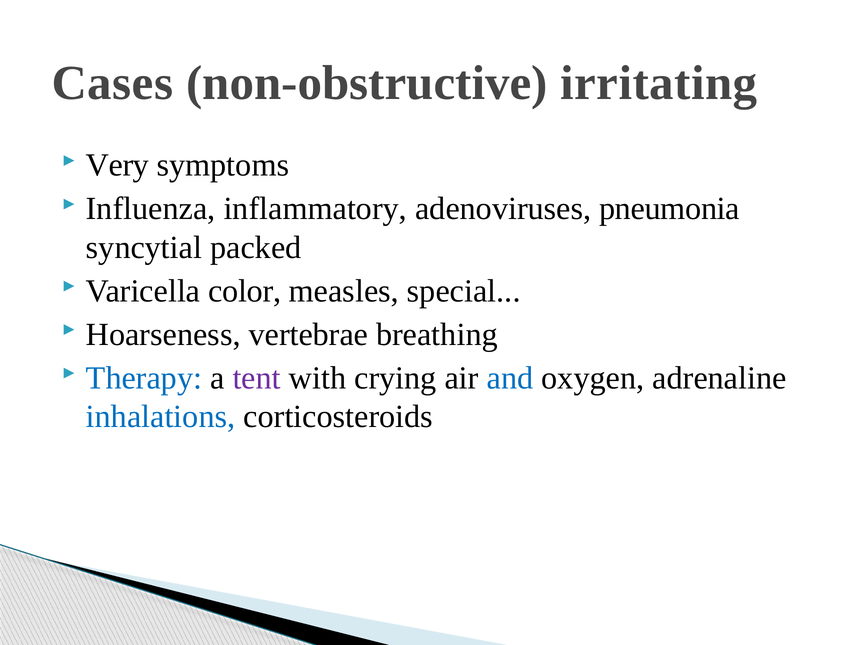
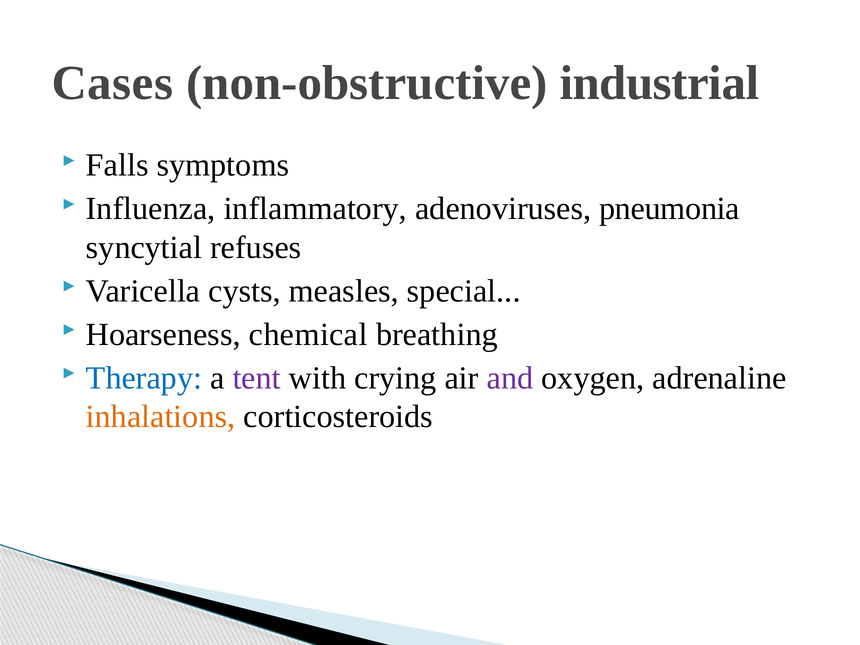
irritating: irritating -> industrial
Very: Very -> Falls
packed: packed -> refuses
color: color -> cysts
vertebrae: vertebrae -> chemical
and colour: blue -> purple
inhalations colour: blue -> orange
